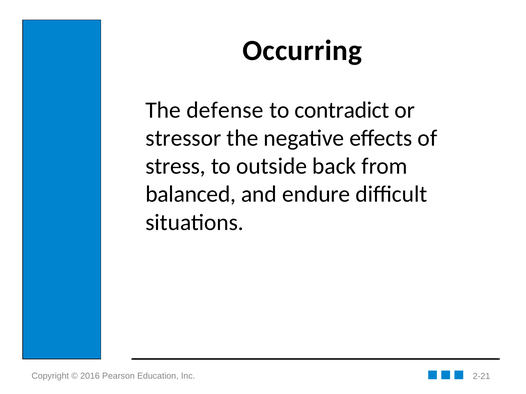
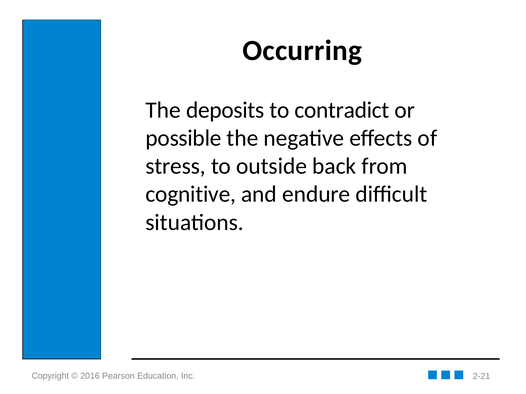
defense: defense -> deposits
stressor: stressor -> possible
balanced: balanced -> cognitive
